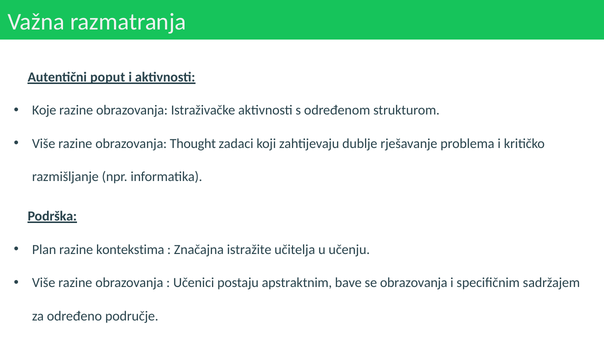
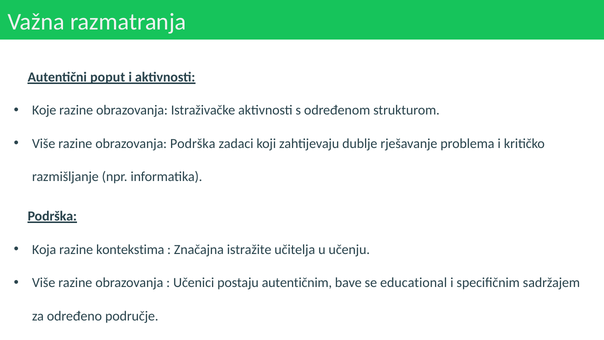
obrazovanja Thought: Thought -> Podrška
Plan: Plan -> Koja
apstraktnim: apstraktnim -> autentičnim
se obrazovanja: obrazovanja -> educational
